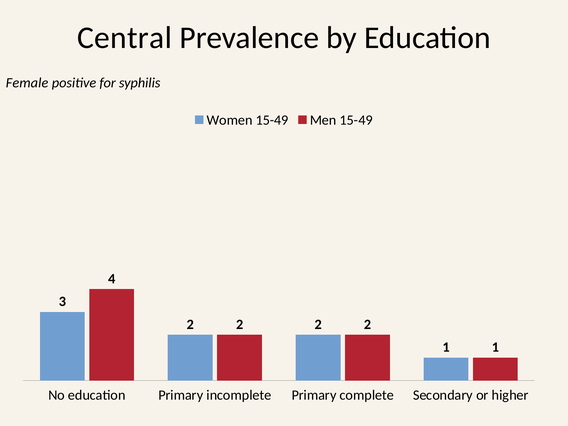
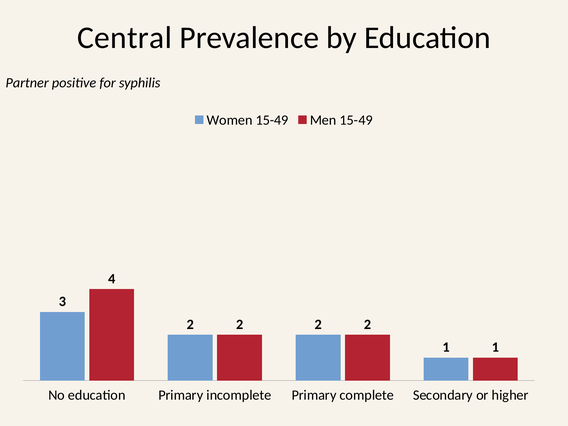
Female: Female -> Partner
